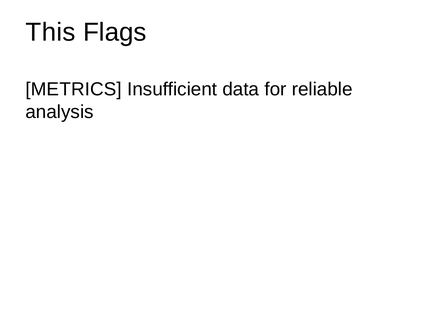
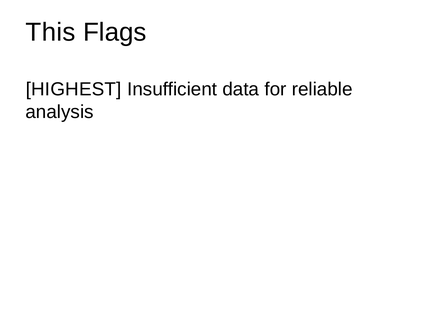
METRICS: METRICS -> HIGHEST
